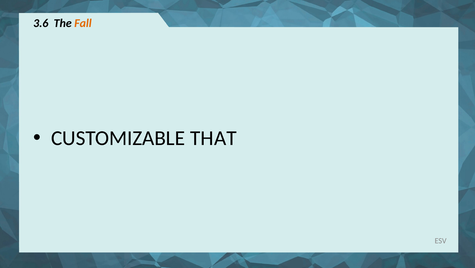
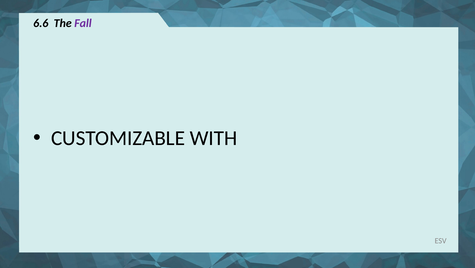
3.6: 3.6 -> 6.6
Fall colour: orange -> purple
THAT: THAT -> WITH
